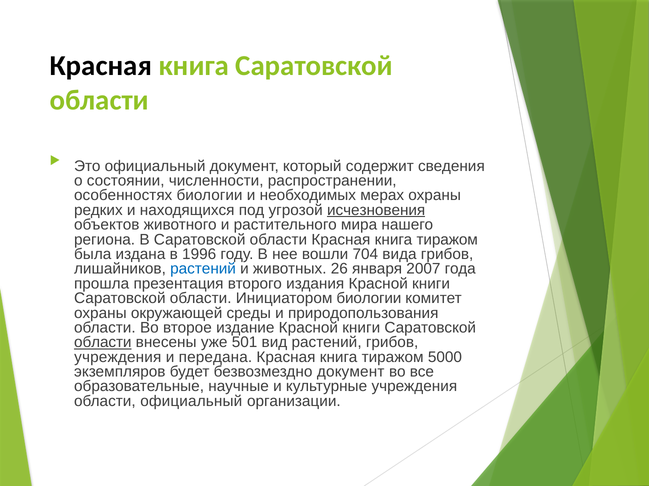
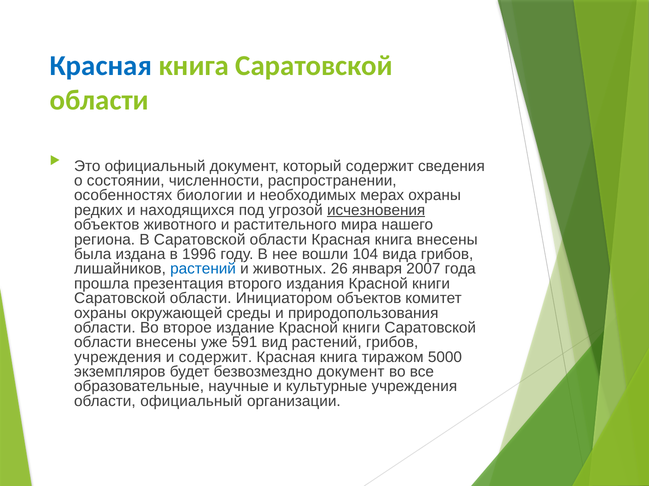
Красная at (101, 66) colour: black -> blue
области Красная книга тиражом: тиражом -> внесены
704: 704 -> 104
Инициатором биологии: биологии -> объектов
области at (103, 343) underline: present -> none
501: 501 -> 591
и передана: передана -> содержит
